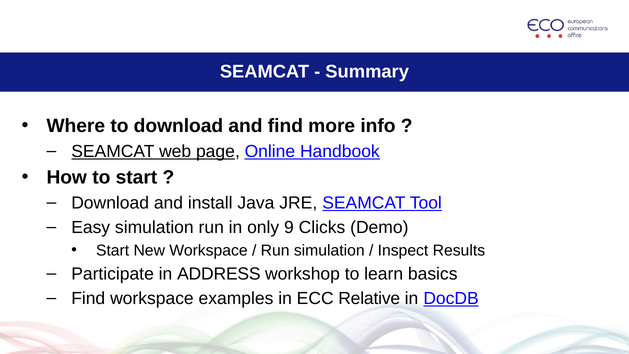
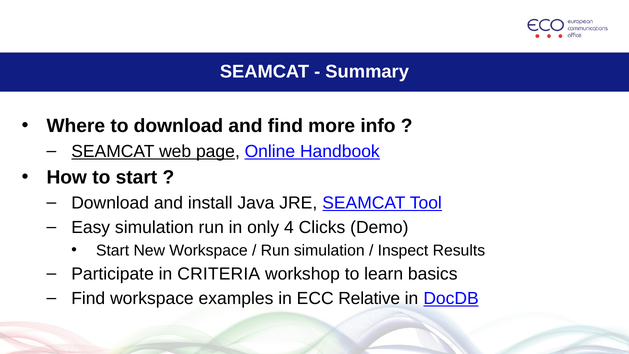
9: 9 -> 4
ADDRESS: ADDRESS -> CRITERIA
